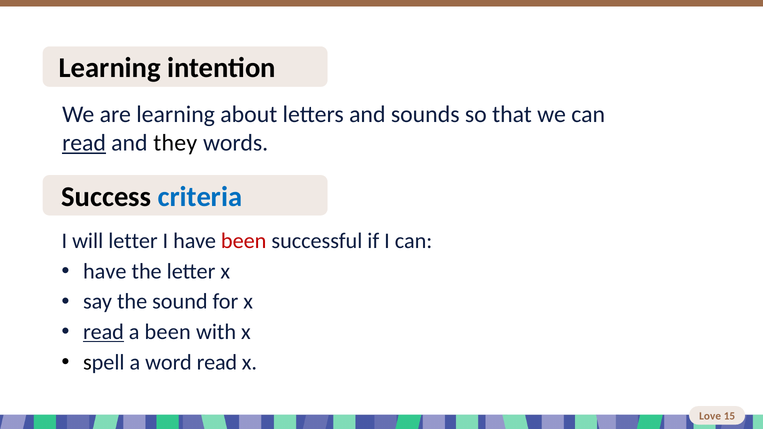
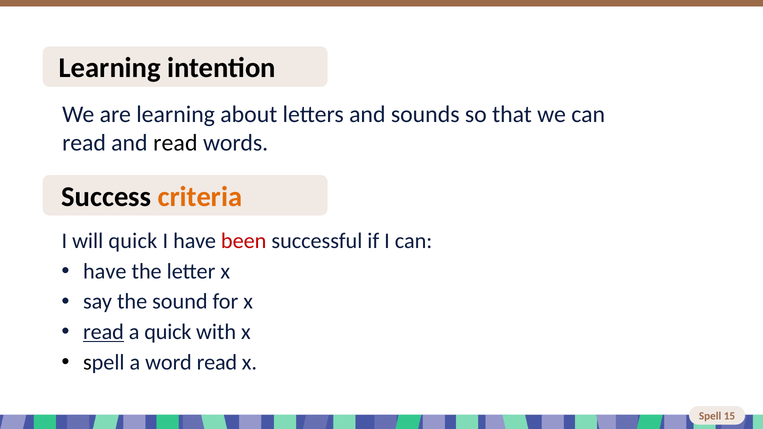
read at (84, 143) underline: present -> none
and they: they -> read
criteria colour: blue -> orange
will letter: letter -> quick
a been: been -> quick
Love at (710, 416): Love -> Spell
